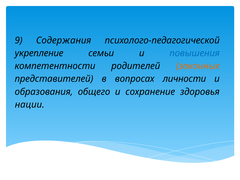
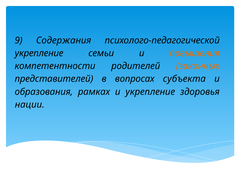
повышения colour: blue -> orange
личности: личности -> субъекта
общего: общего -> рамках
и сохранение: сохранение -> укрепление
